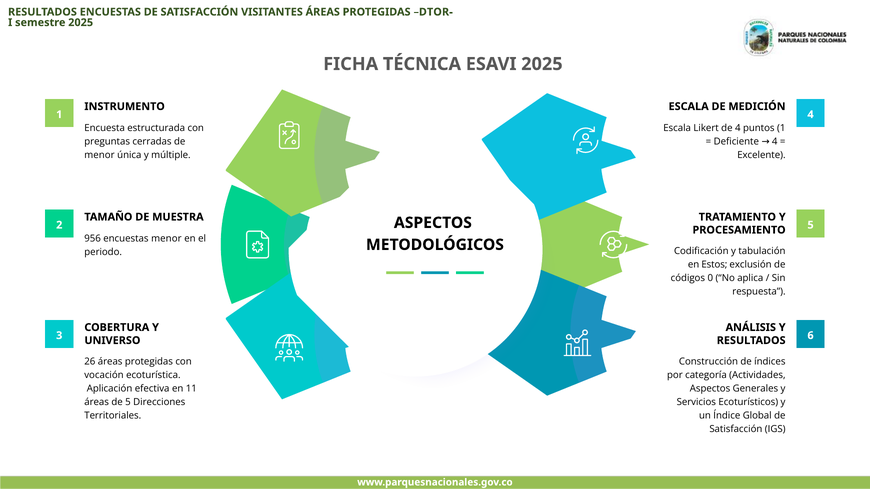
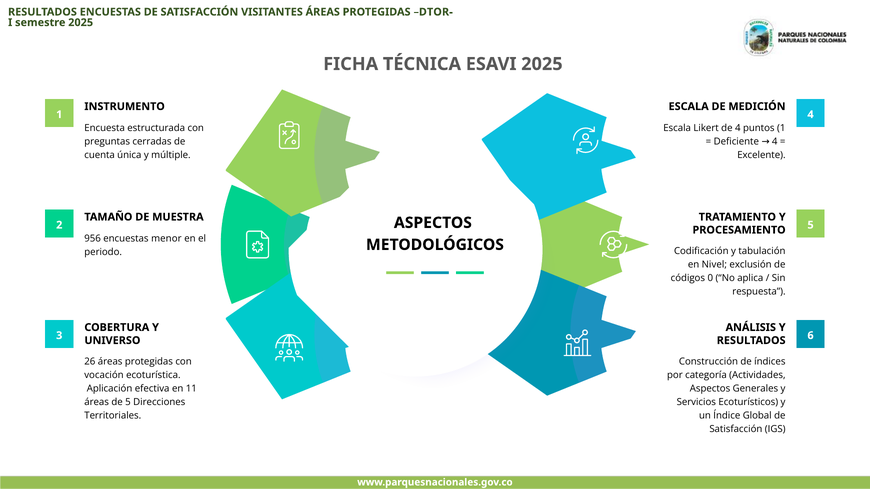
menor at (100, 155): menor -> cuenta
Estos: Estos -> Nivel
